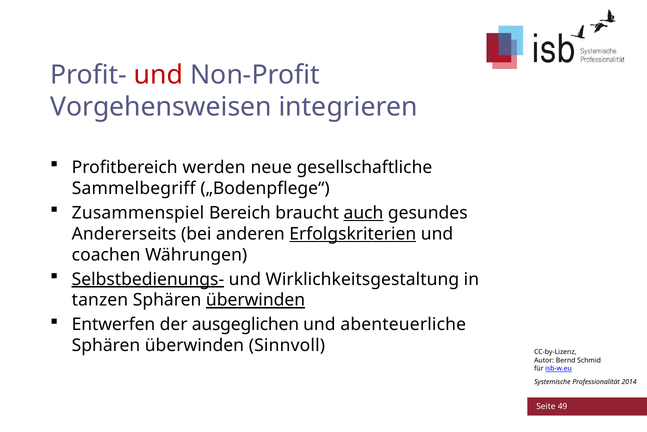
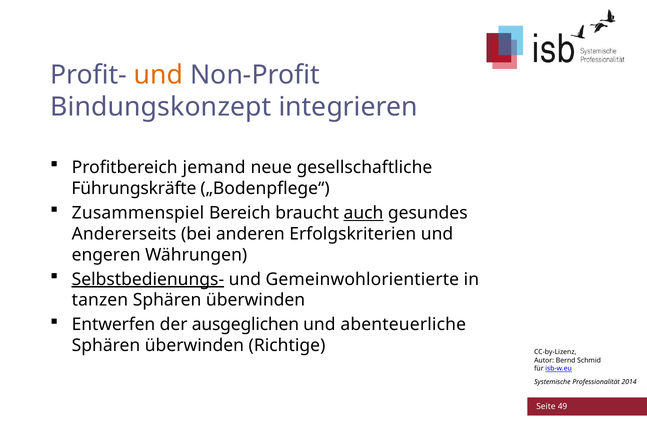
und at (159, 75) colour: red -> orange
Vorgehensweisen: Vorgehensweisen -> Bindungskonzept
werden: werden -> jemand
Sammelbegriff: Sammelbegriff -> Führungskräfte
Erfolgskriterien underline: present -> none
coachen: coachen -> engeren
Wirklichkeitsgestaltung: Wirklichkeitsgestaltung -> Gemeinwohlorientierte
überwinden at (256, 300) underline: present -> none
Sinnvoll: Sinnvoll -> Richtige
